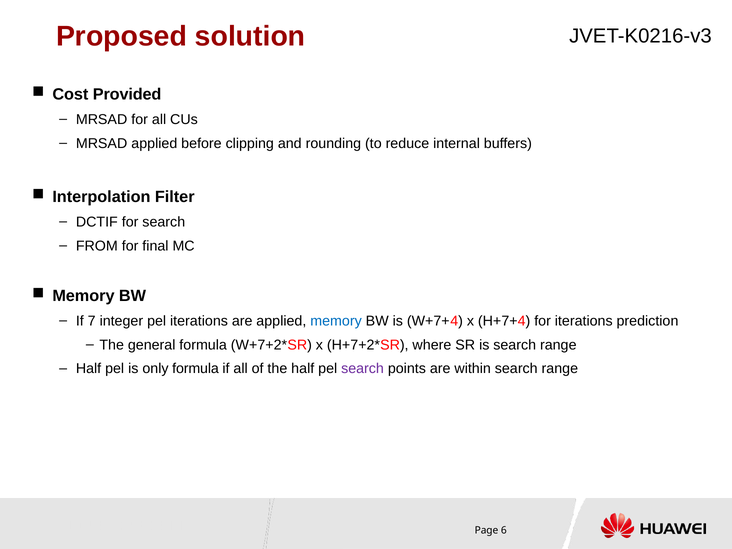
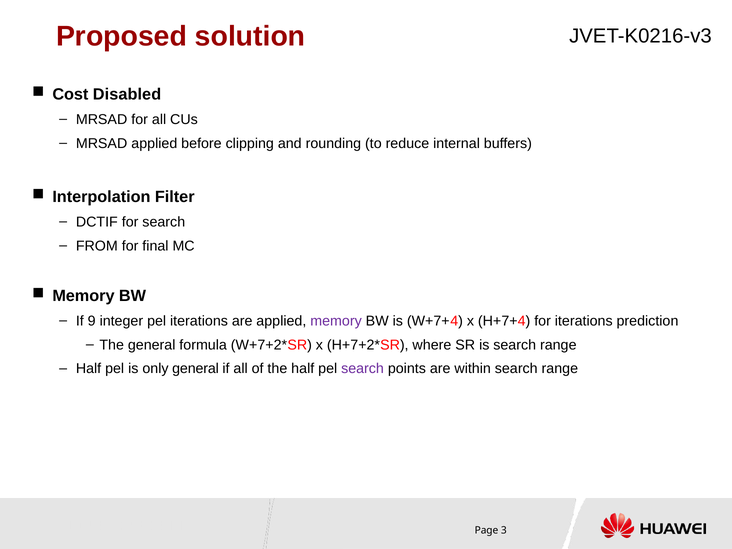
Provided: Provided -> Disabled
7: 7 -> 9
memory at (336, 321) colour: blue -> purple
only formula: formula -> general
6: 6 -> 3
